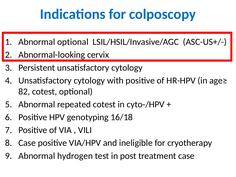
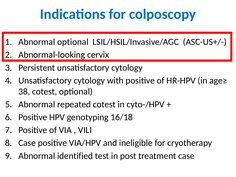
82: 82 -> 38
hydrogen: hydrogen -> identified
